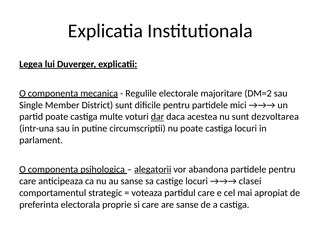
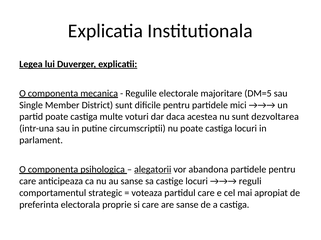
DM=2: DM=2 -> DM=5
dar underline: present -> none
clasei: clasei -> reguli
